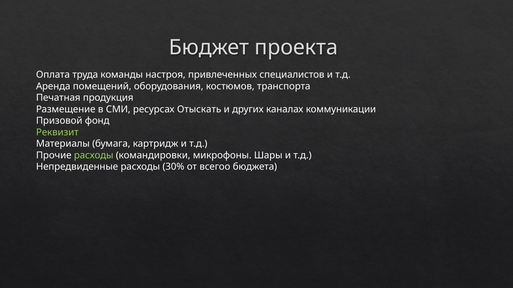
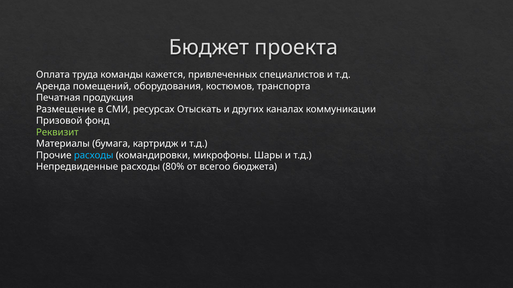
настроя: настроя -> кажется
расходы at (94, 156) colour: light green -> light blue
30%: 30% -> 80%
